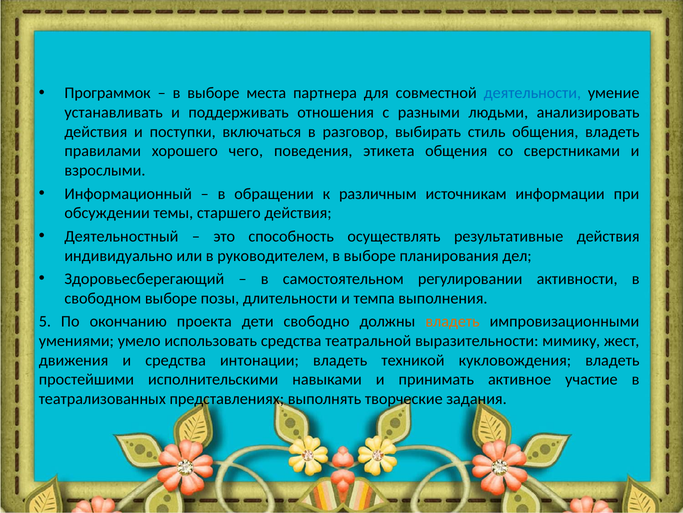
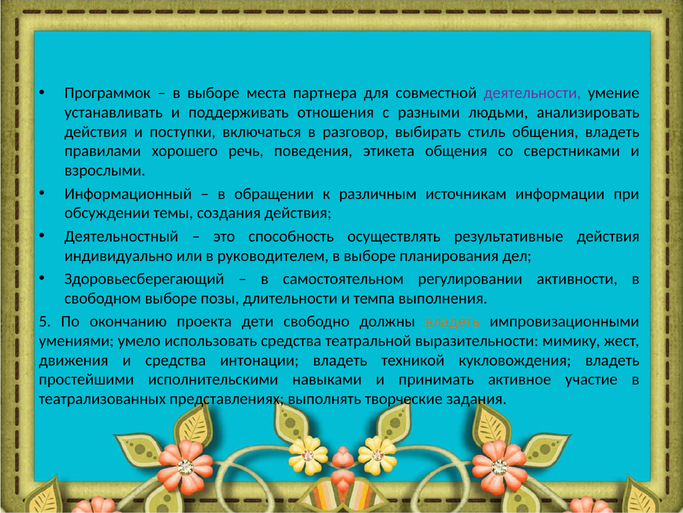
деятельности colour: blue -> purple
чего: чего -> речь
старшего: старшего -> создания
